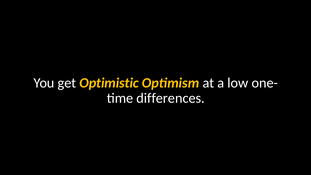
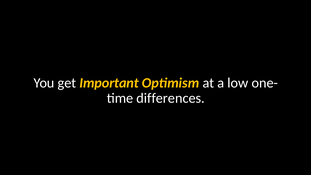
Optimistic: Optimistic -> Important
